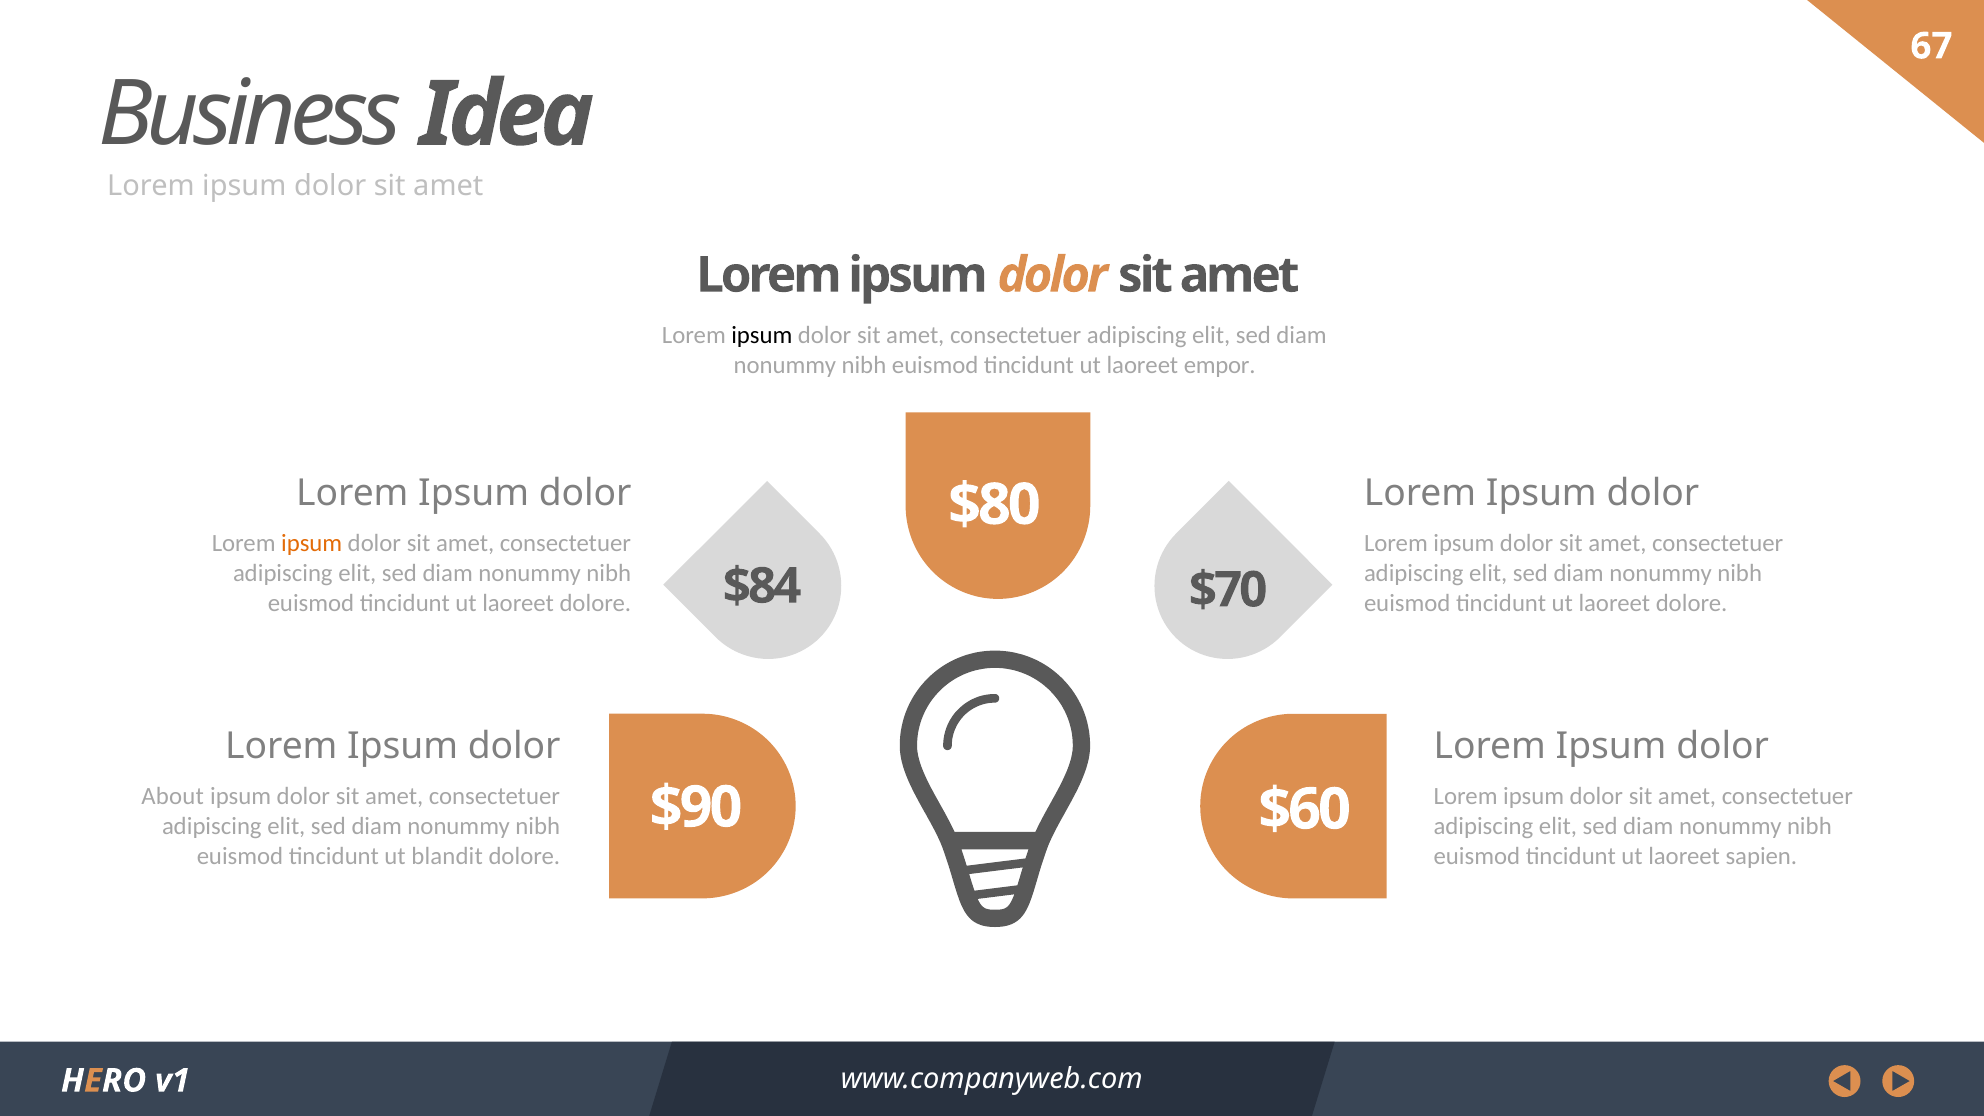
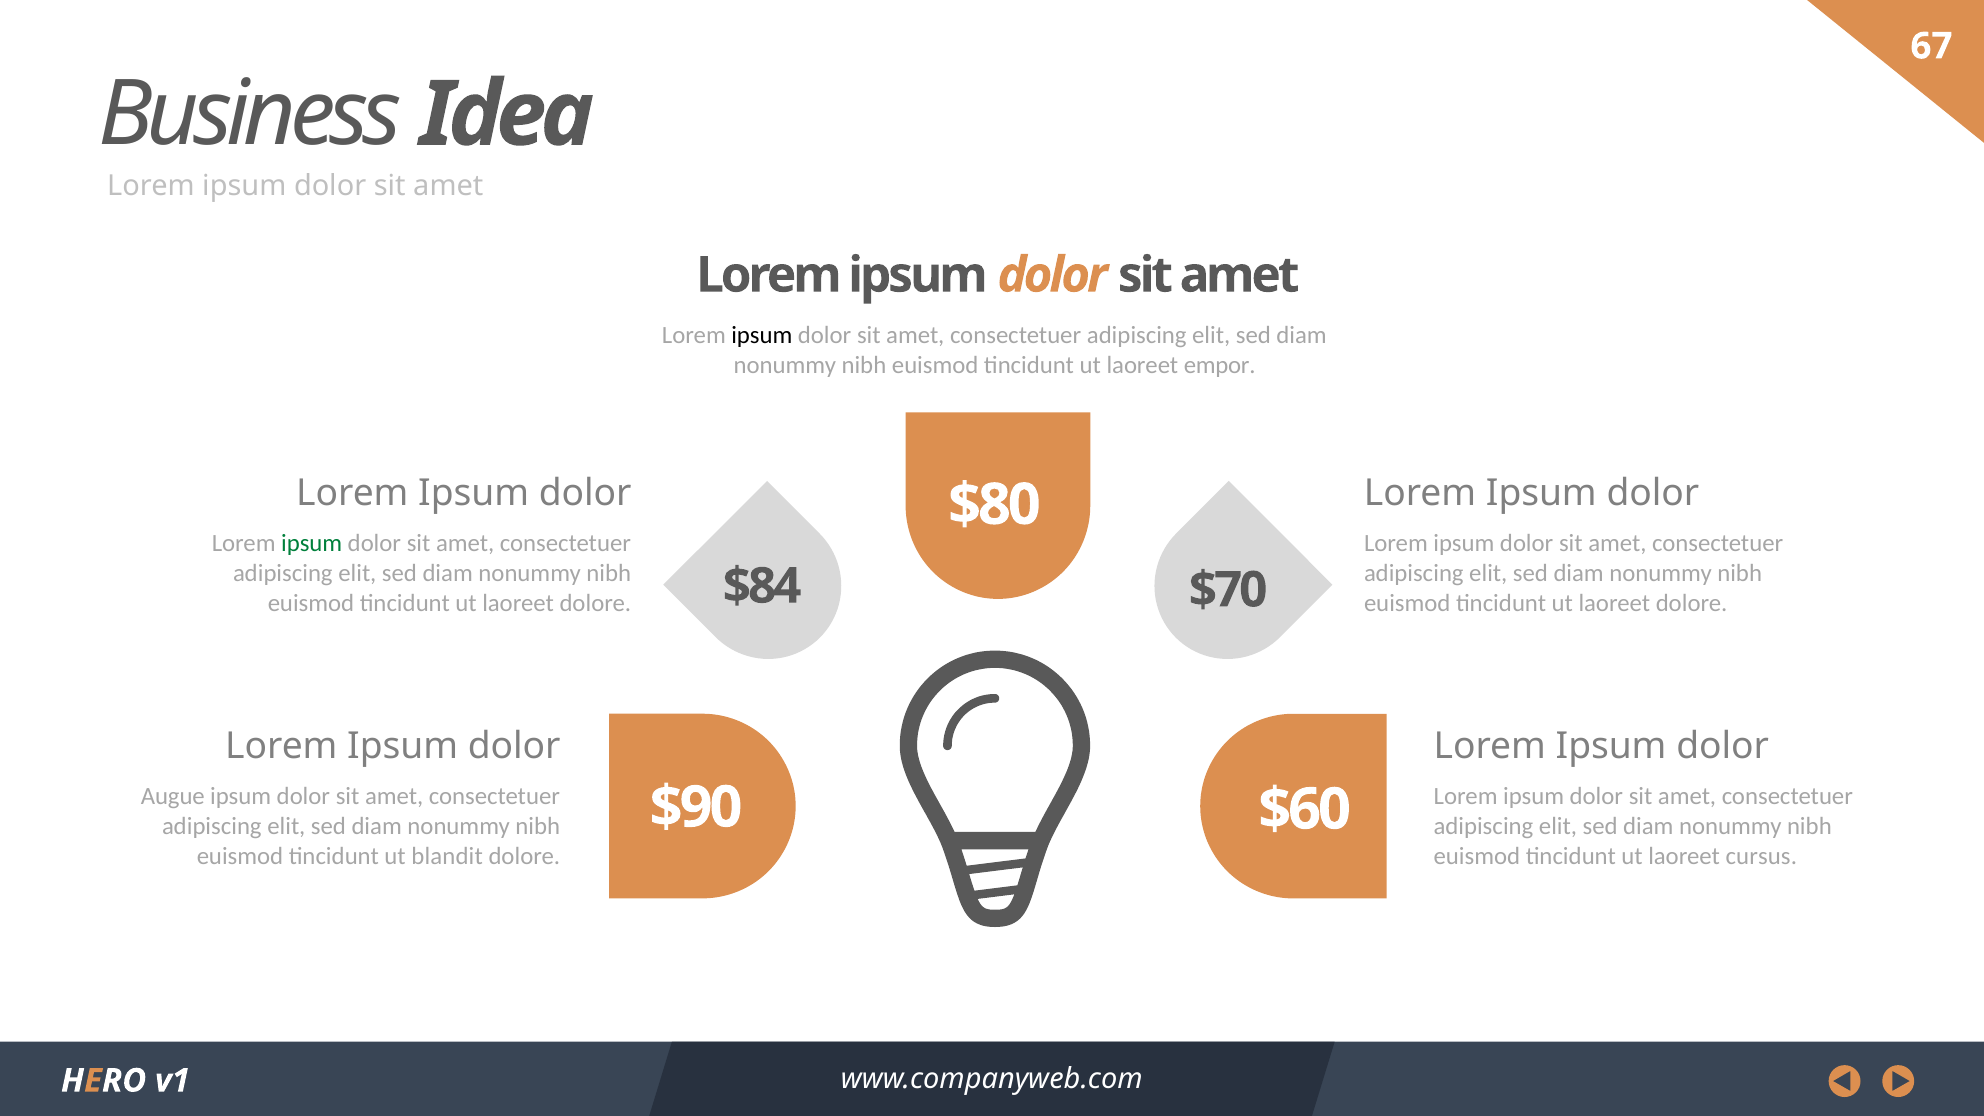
ipsum at (312, 543) colour: orange -> green
About: About -> Augue
sapien: sapien -> cursus
